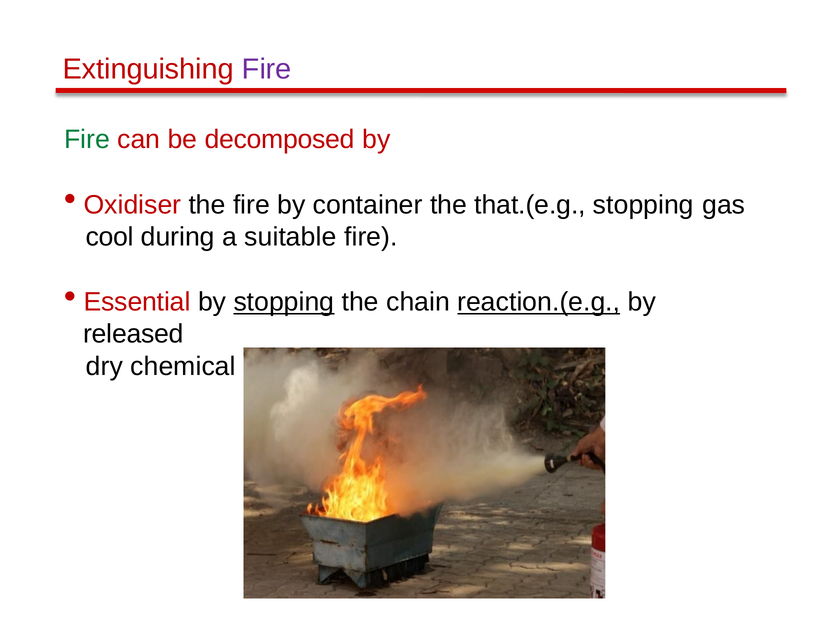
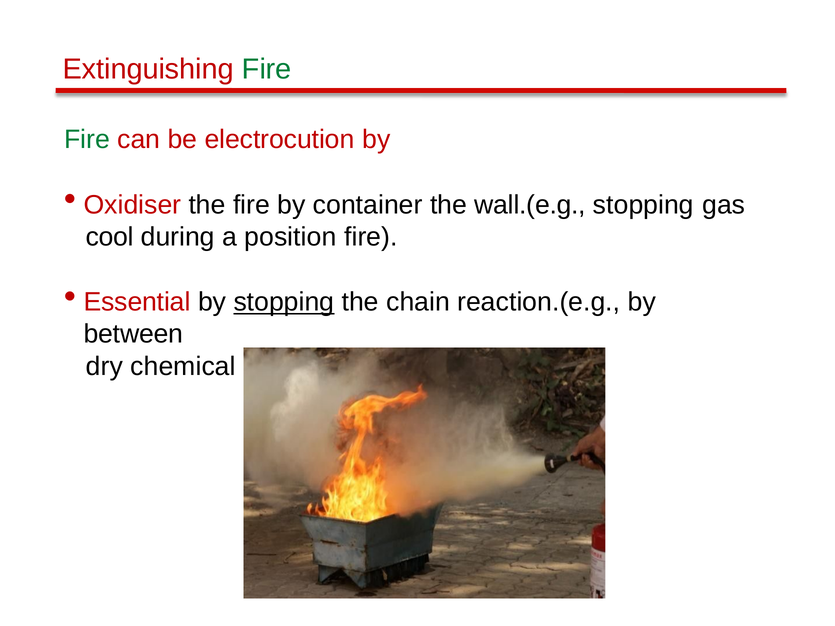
Fire at (267, 69) colour: purple -> green
decomposed: decomposed -> electrocution
that.(e.g: that.(e.g -> wall.(e.g
suitable: suitable -> position
reaction.(e.g underline: present -> none
released: released -> between
